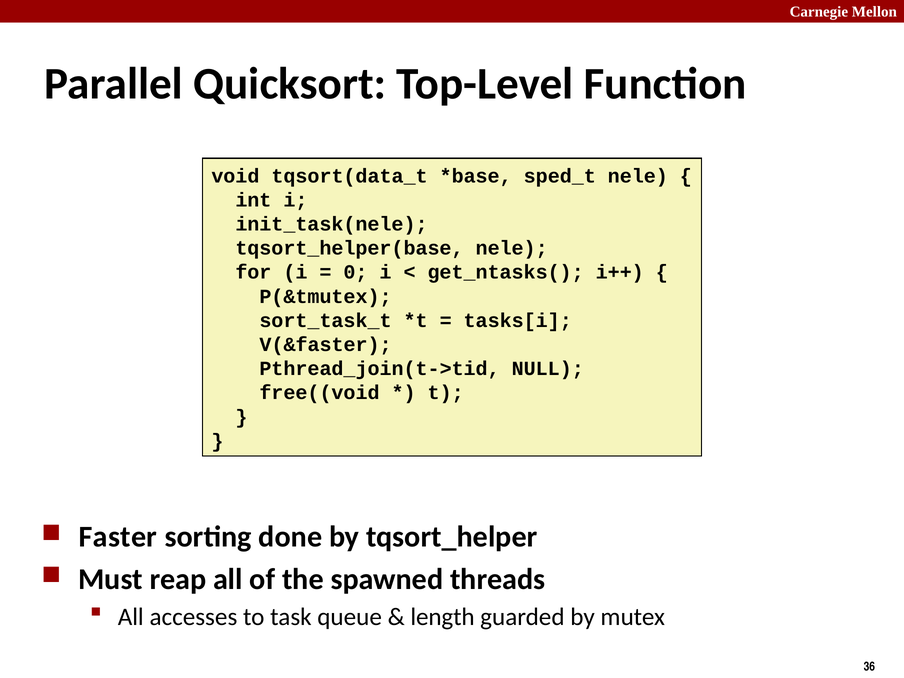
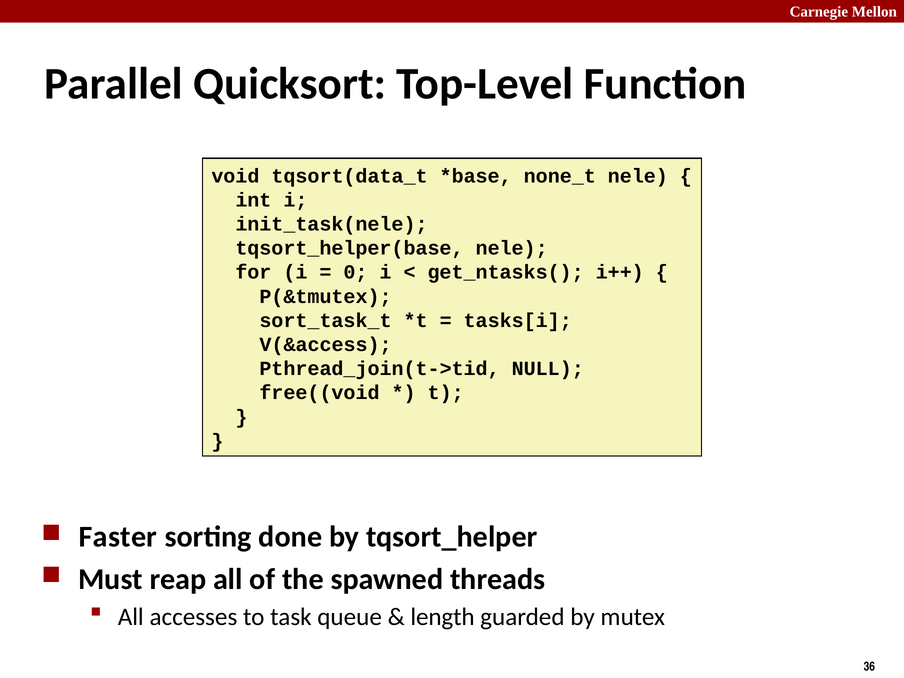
sped_t: sped_t -> none_t
V(&faster: V(&faster -> V(&access
